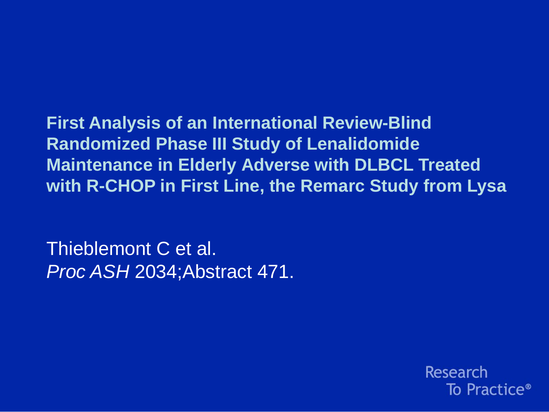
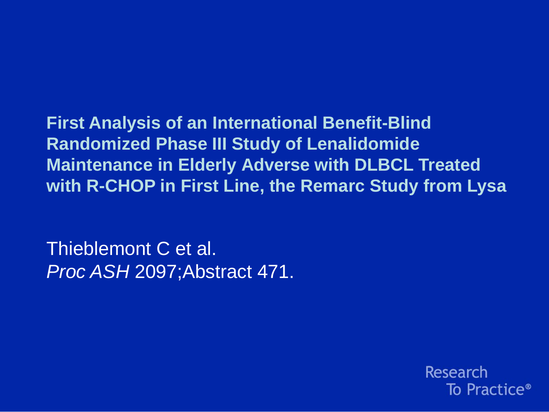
Review-Blind: Review-Blind -> Benefit-Blind
2034;Abstract: 2034;Abstract -> 2097;Abstract
